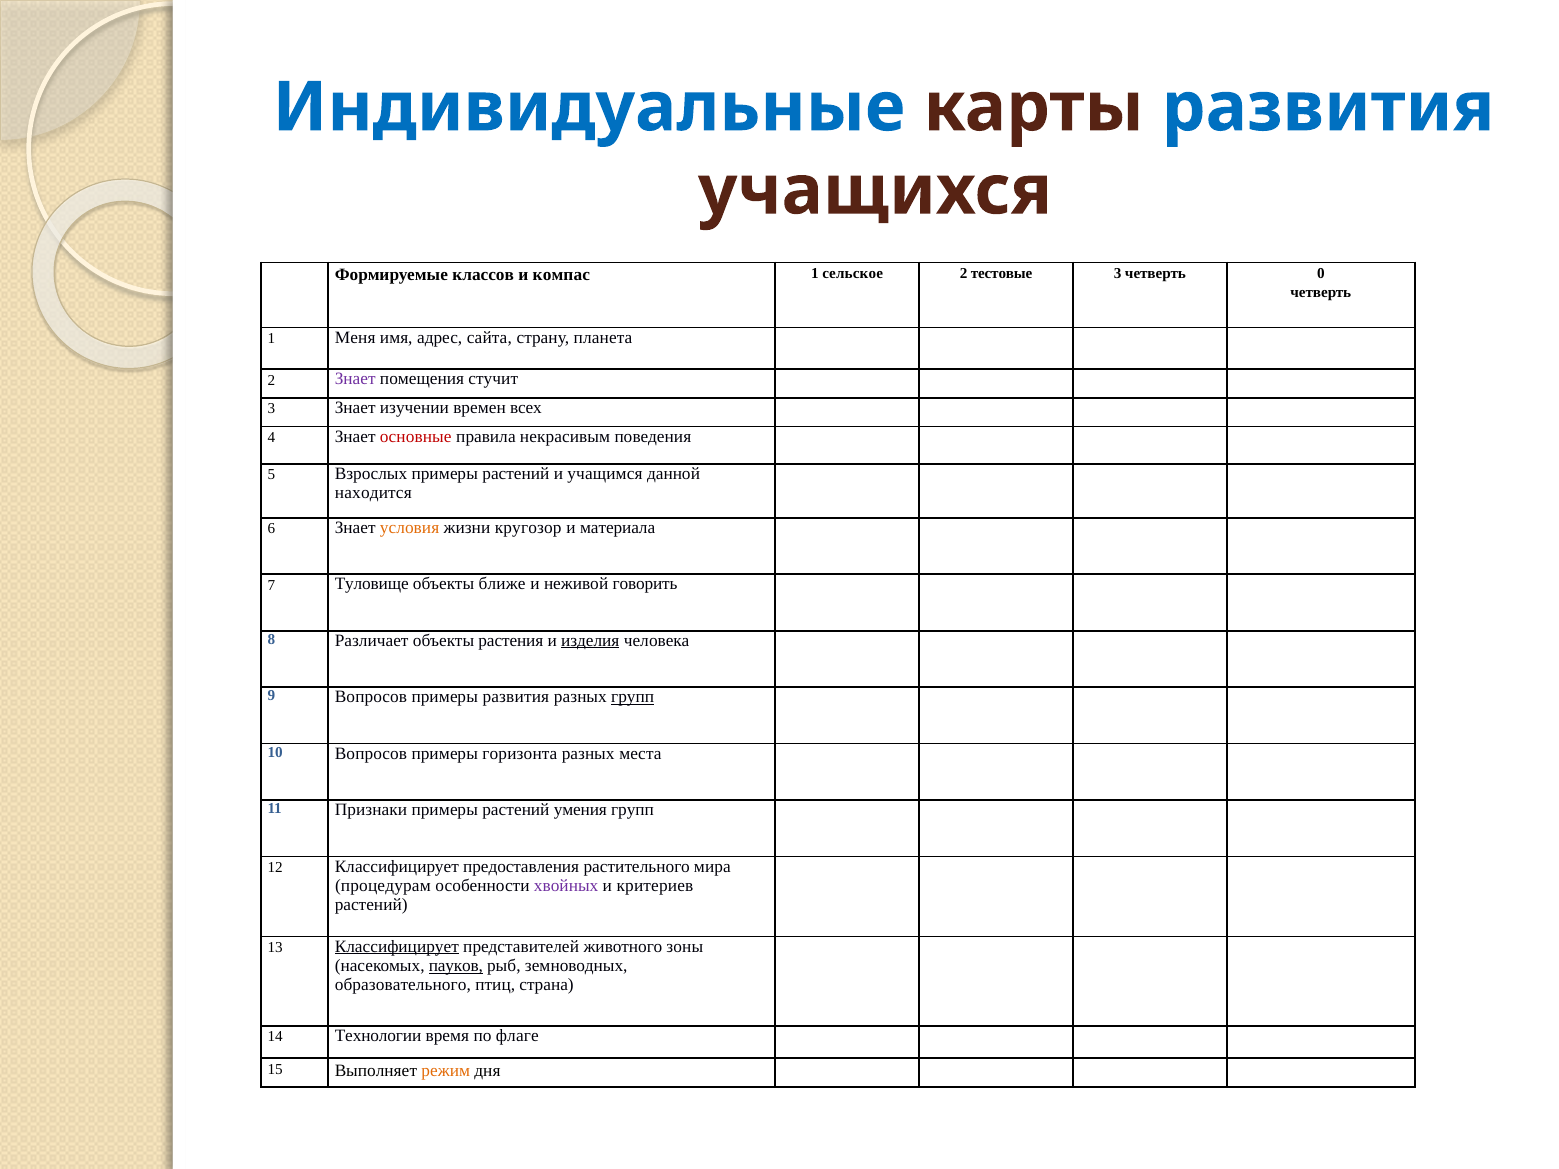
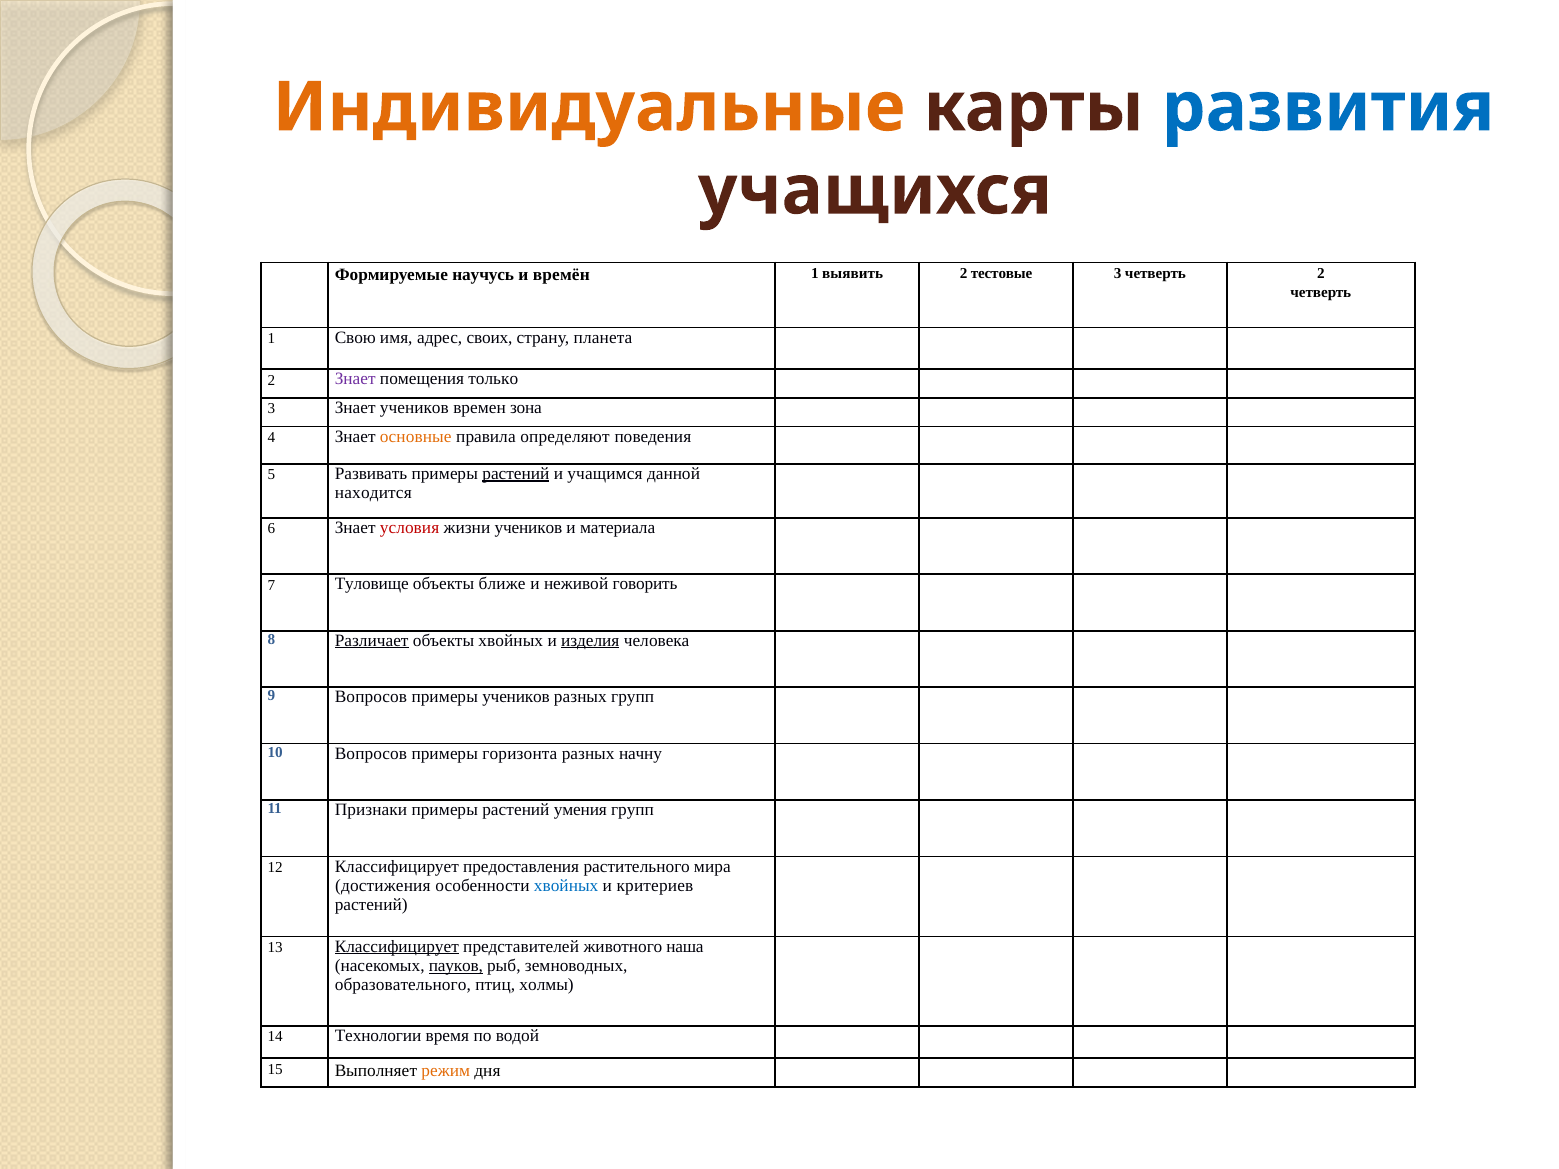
Индивидуальные colour: blue -> orange
классов: классов -> научусь
компас: компас -> времён
сельское: сельское -> выявить
четверть 0: 0 -> 2
Меня: Меня -> Свою
сайта: сайта -> своих
стучит: стучит -> только
Знает изучении: изучении -> учеников
всех: всех -> зона
основные colour: red -> orange
некрасивым: некрасивым -> определяют
Взрослых: Взрослых -> Развивать
растений at (516, 474) underline: none -> present
условия colour: orange -> red
жизни кругозор: кругозор -> учеников
Различает underline: none -> present
объекты растения: растения -> хвойных
примеры развития: развития -> учеников
групп at (633, 697) underline: present -> none
места: места -> начну
процедурам: процедурам -> достижения
хвойных at (566, 886) colour: purple -> blue
зоны: зоны -> наша
страна: страна -> холмы
флаге: флаге -> водой
